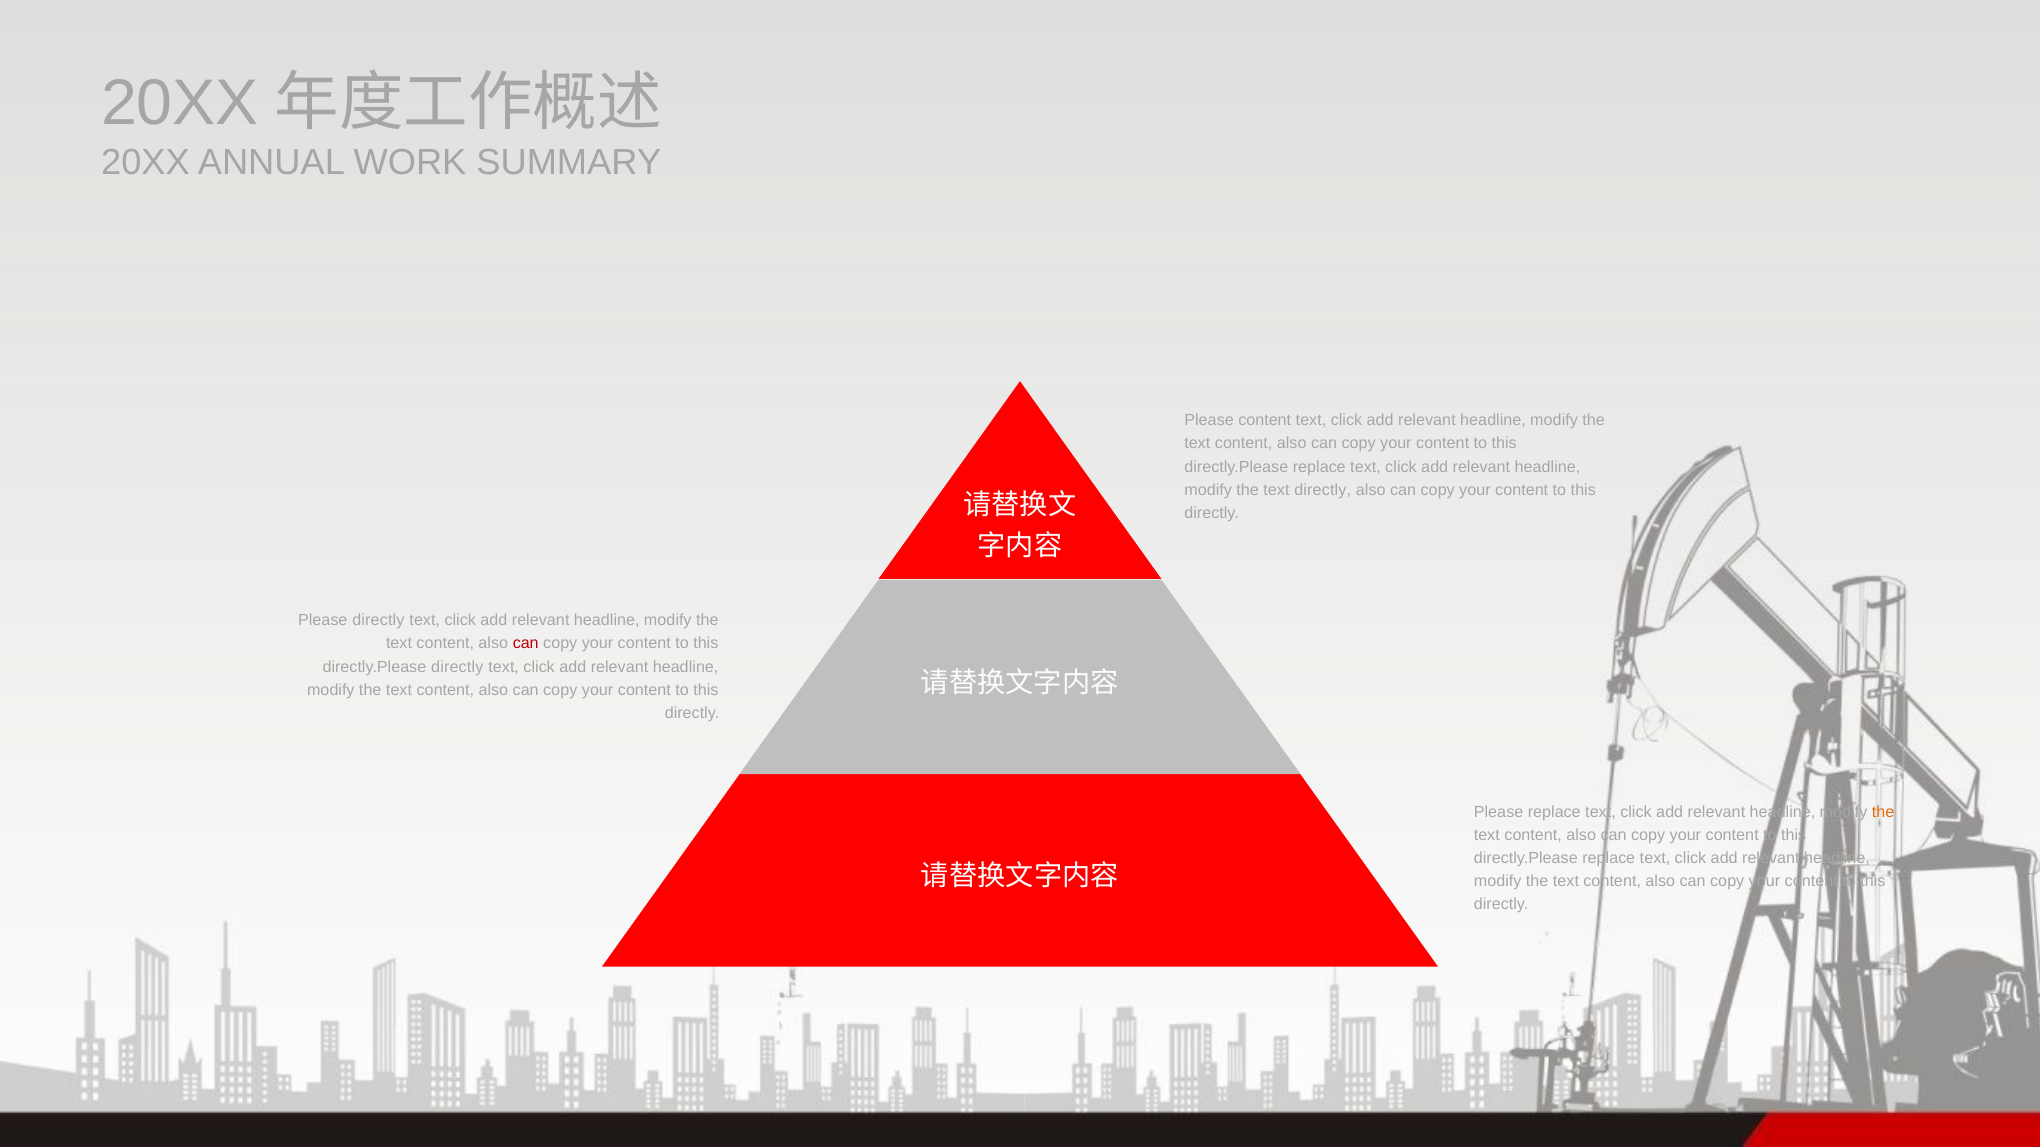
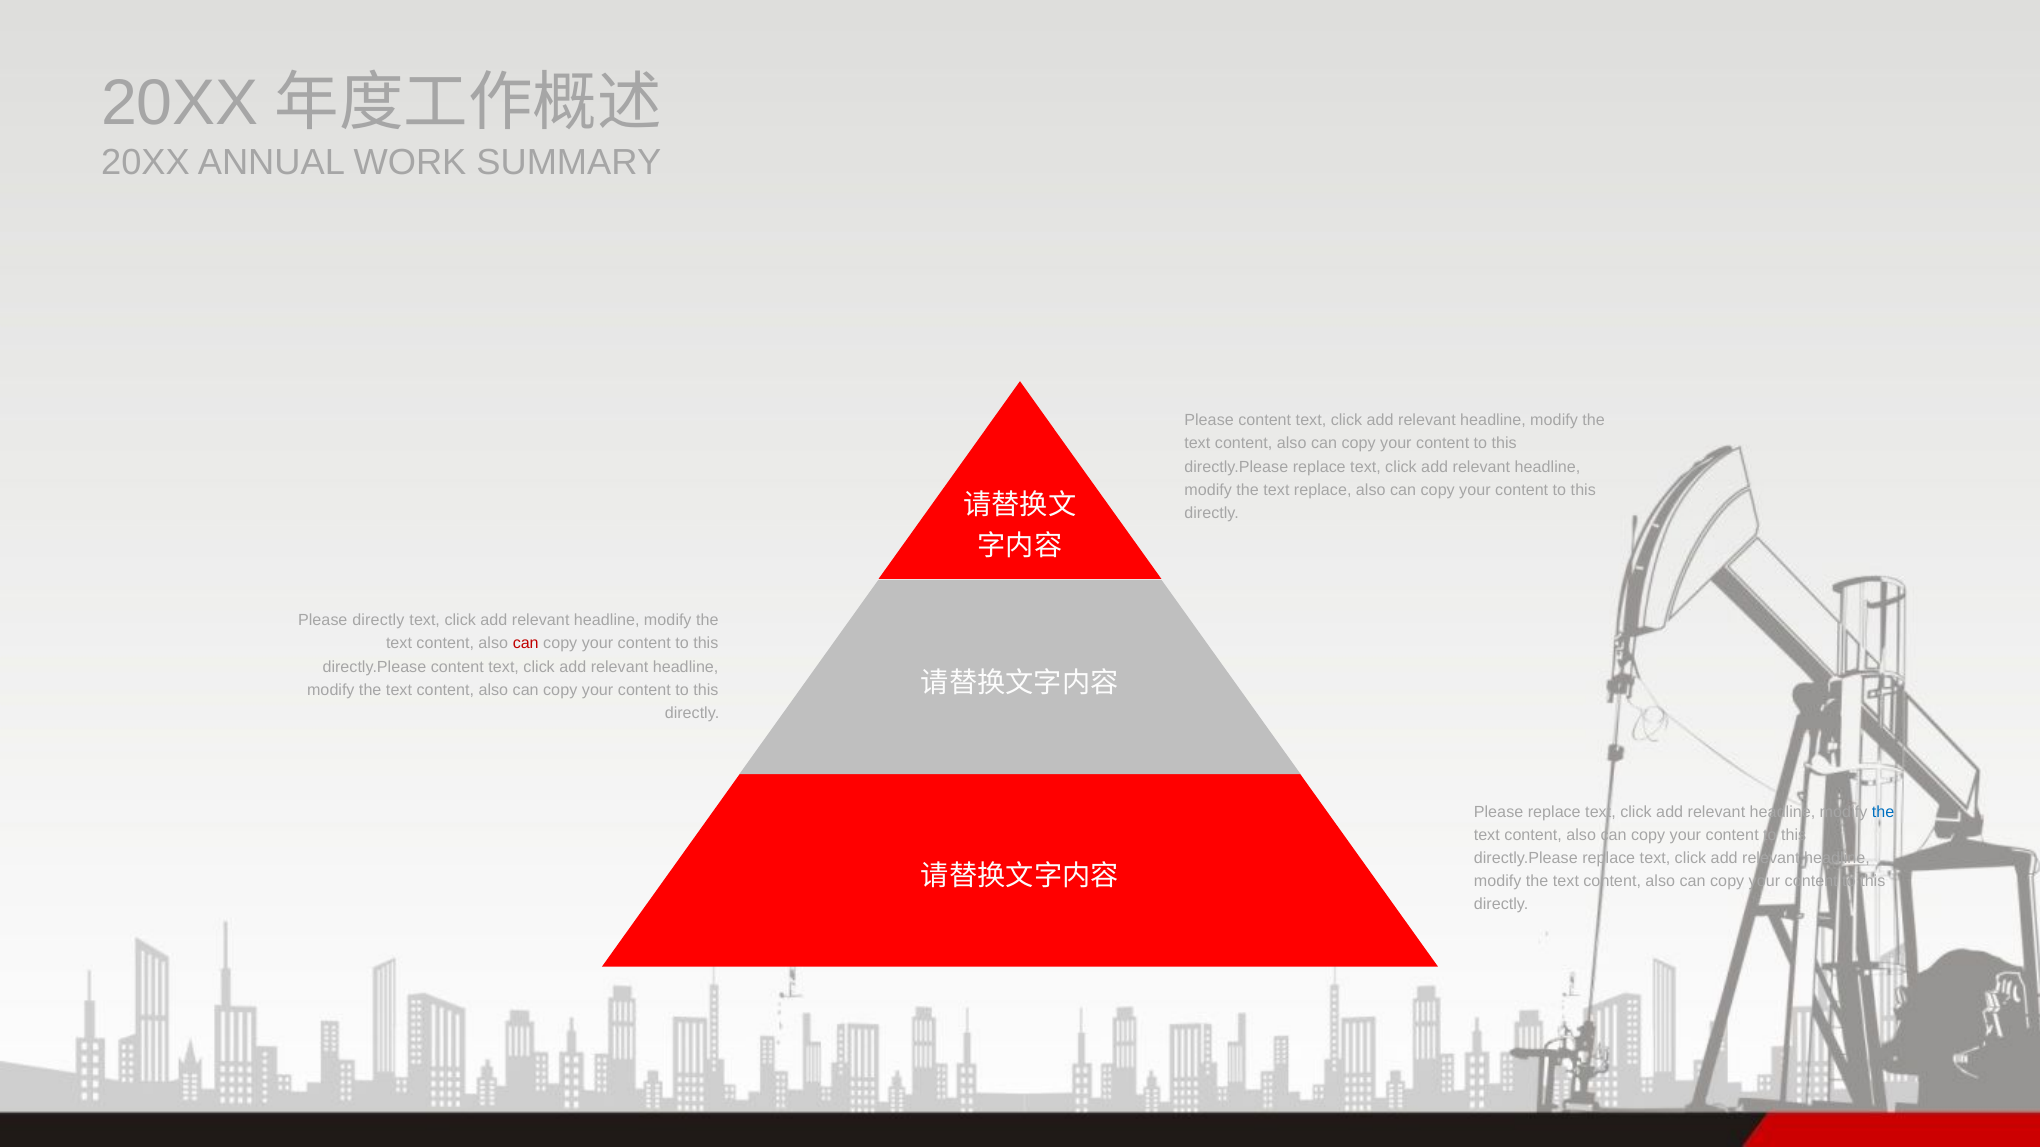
text directly: directly -> replace
directly.Please directly: directly -> content
the at (1883, 812) colour: orange -> blue
